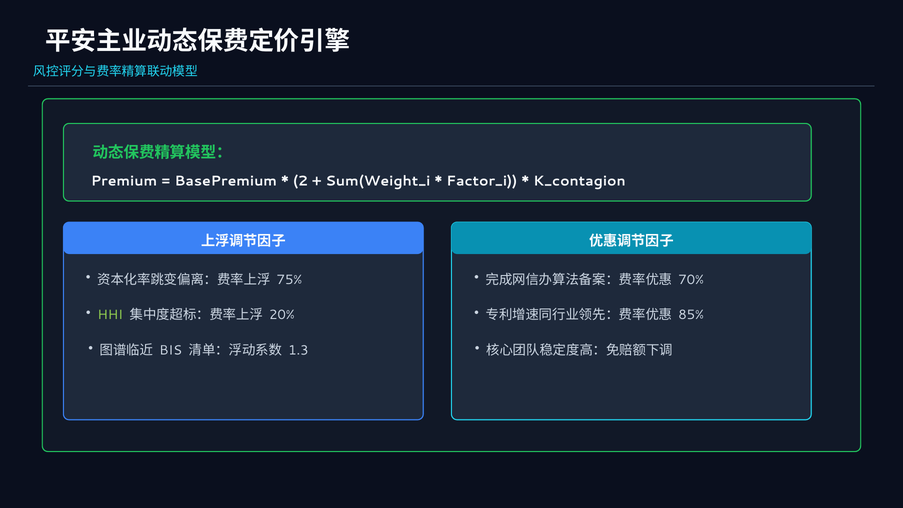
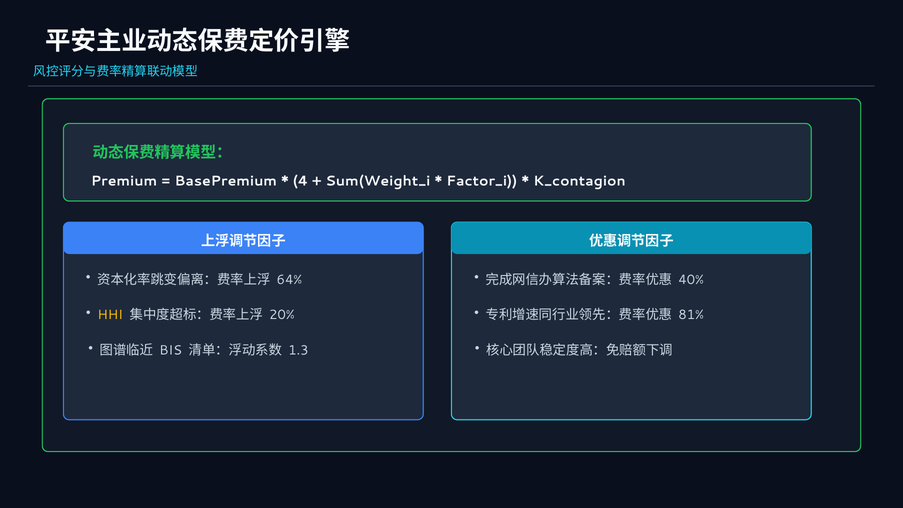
2: 2 -> 4
75%: 75% -> 64%
70%: 70% -> 40%
HHI colour: light green -> yellow
85%: 85% -> 81%
